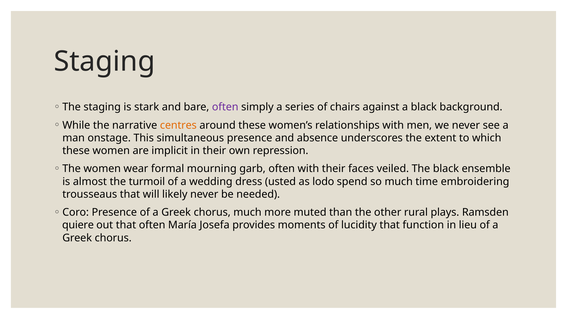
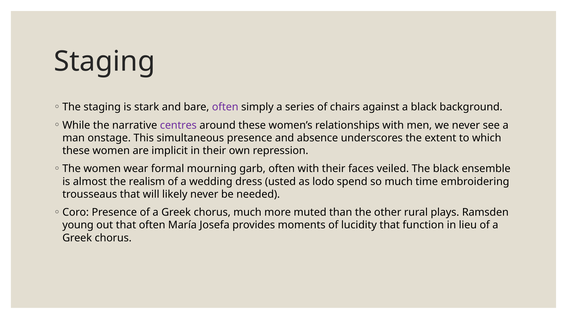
centres colour: orange -> purple
turmoil: turmoil -> realism
quiere: quiere -> young
